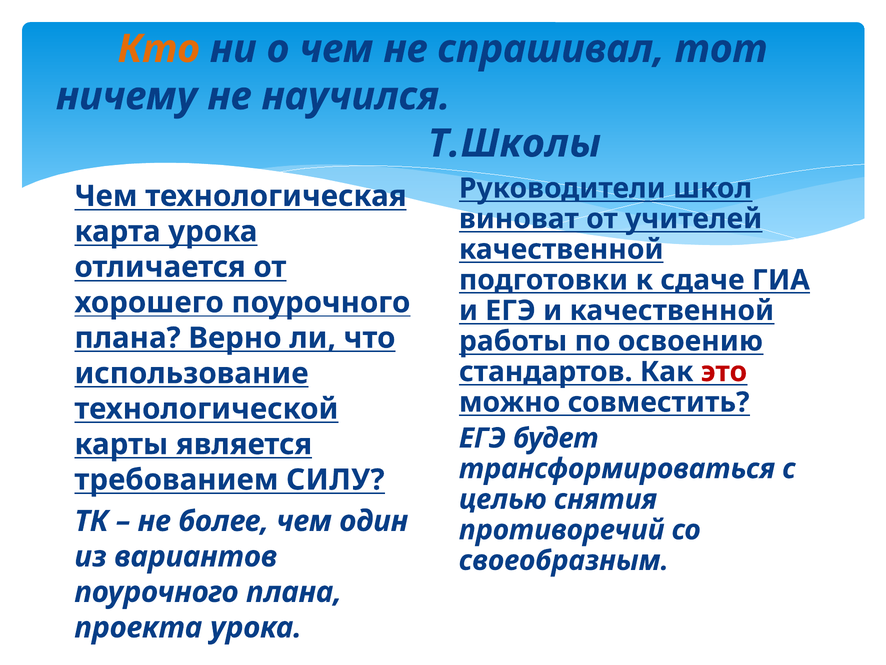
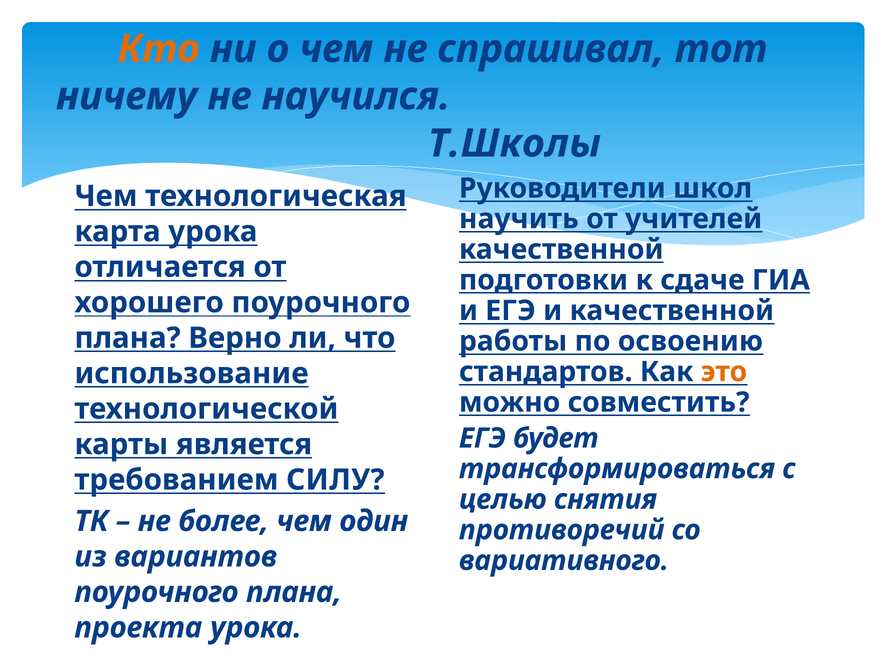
виноват: виноват -> научить
это colour: red -> orange
своеобразным: своеобразным -> вариативного
